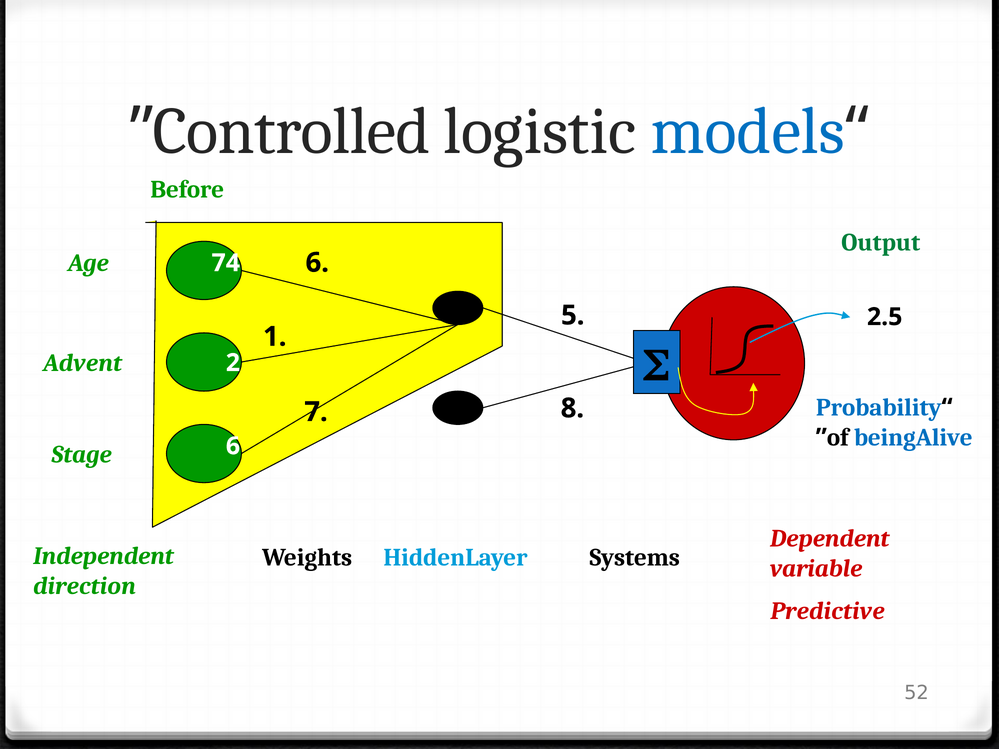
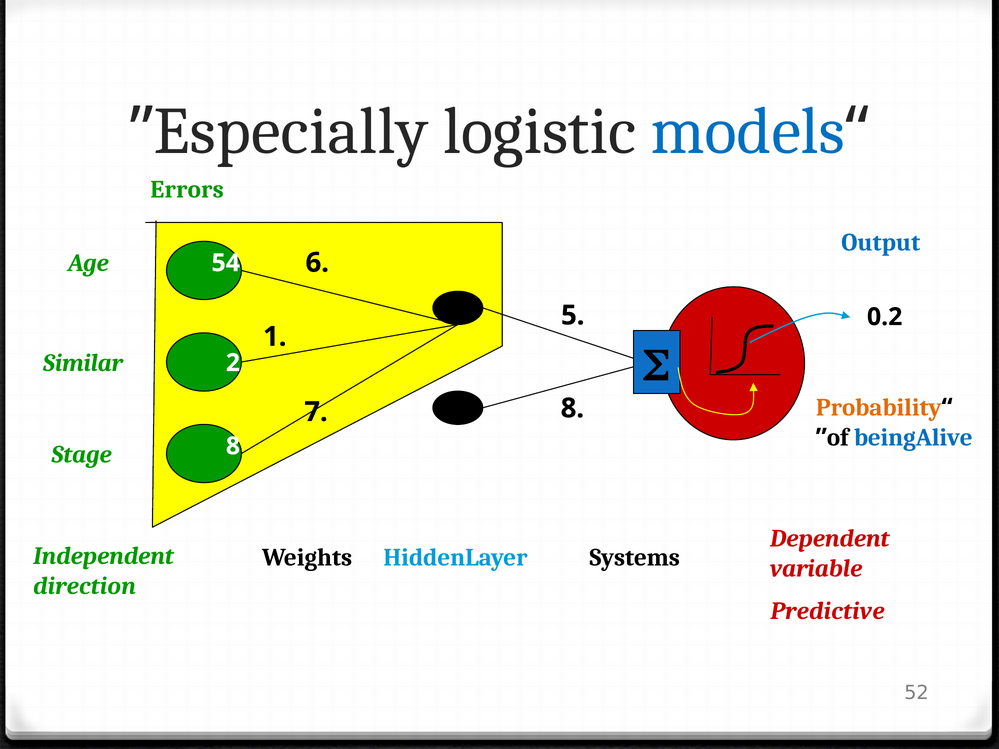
Controlled: Controlled -> Especially
Before: Before -> Errors
Output colour: green -> blue
74: 74 -> 54
2.5: 2.5 -> 0.2
Advent: Advent -> Similar
Probability colour: blue -> orange
Stage 6: 6 -> 8
